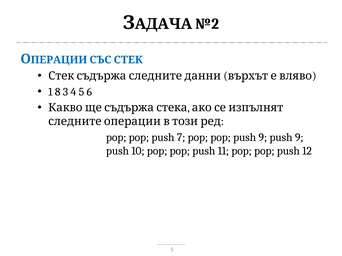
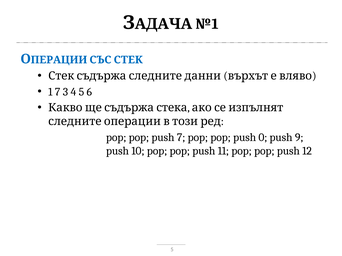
№2: №2 -> №1
1 8: 8 -> 7
pop push 9: 9 -> 0
